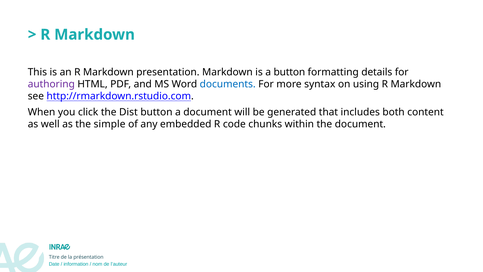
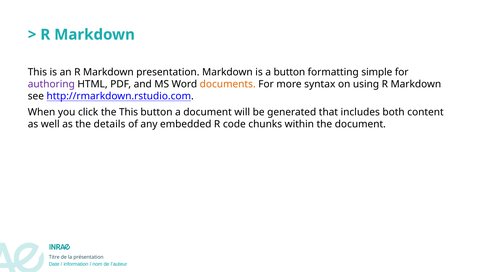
details: details -> simple
documents colour: blue -> orange
the Dist: Dist -> This
simple: simple -> details
